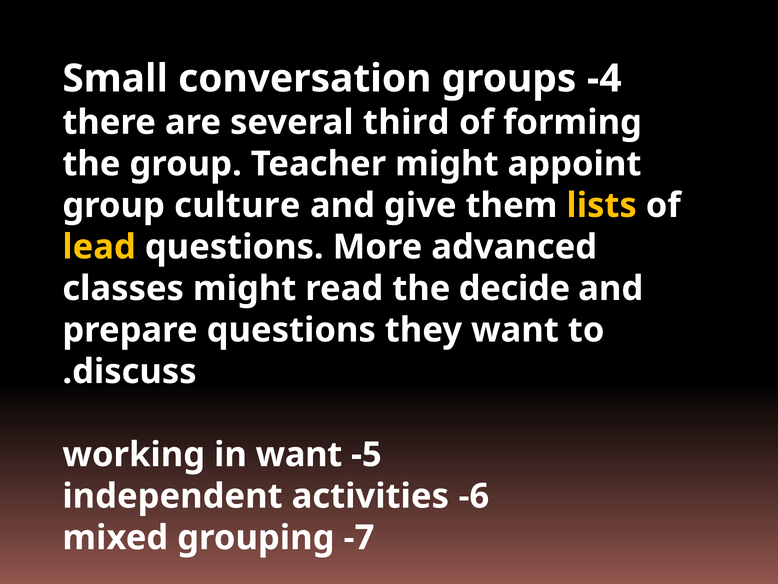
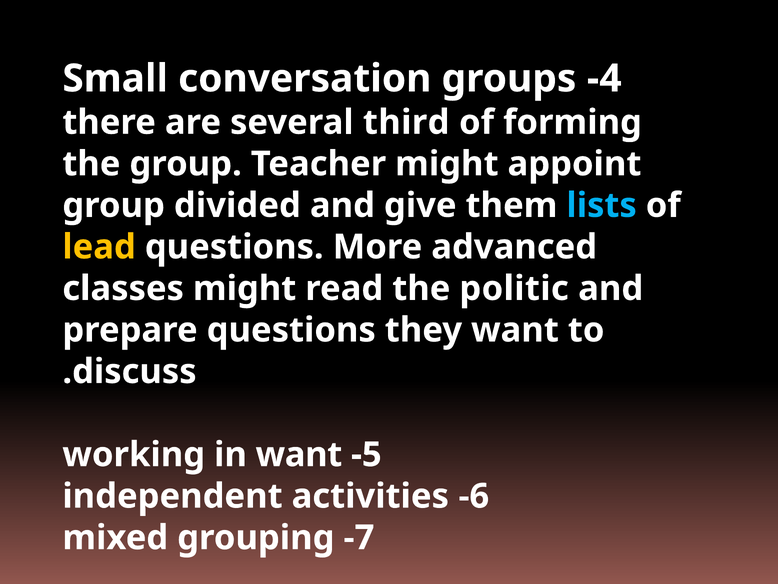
culture: culture -> divided
lists colour: yellow -> light blue
decide: decide -> politic
